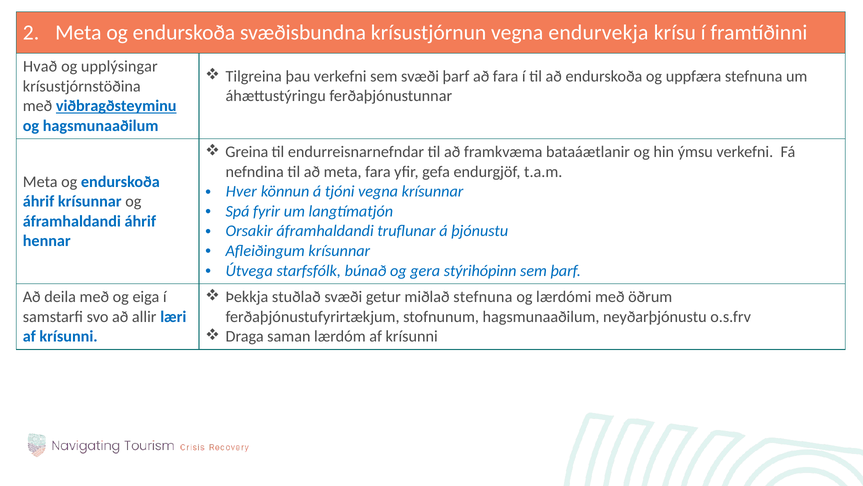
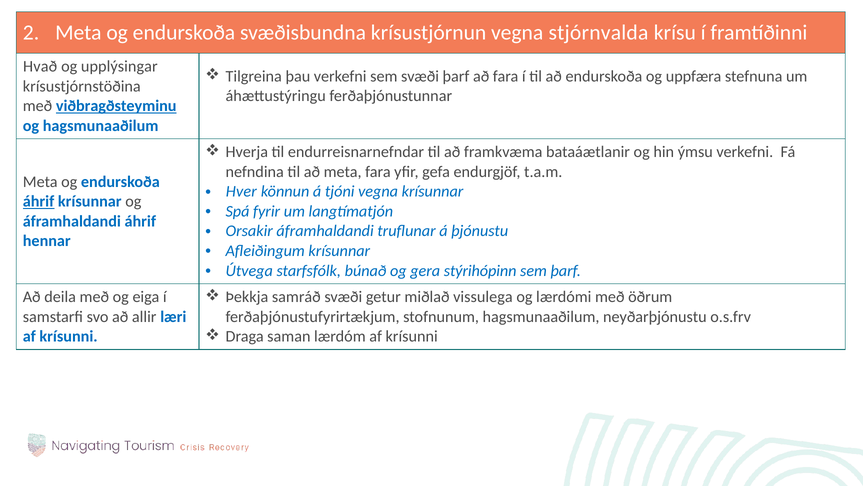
endurvekja: endurvekja -> stjórnvalda
Greina: Greina -> Hverja
áhrif at (39, 201) underline: none -> present
stuðlað: stuðlað -> samráð
miðlað stefnuna: stefnuna -> vissulega
